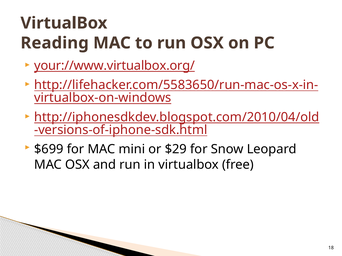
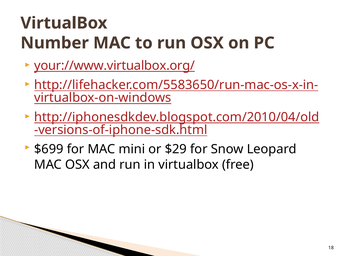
Reading: Reading -> Number
